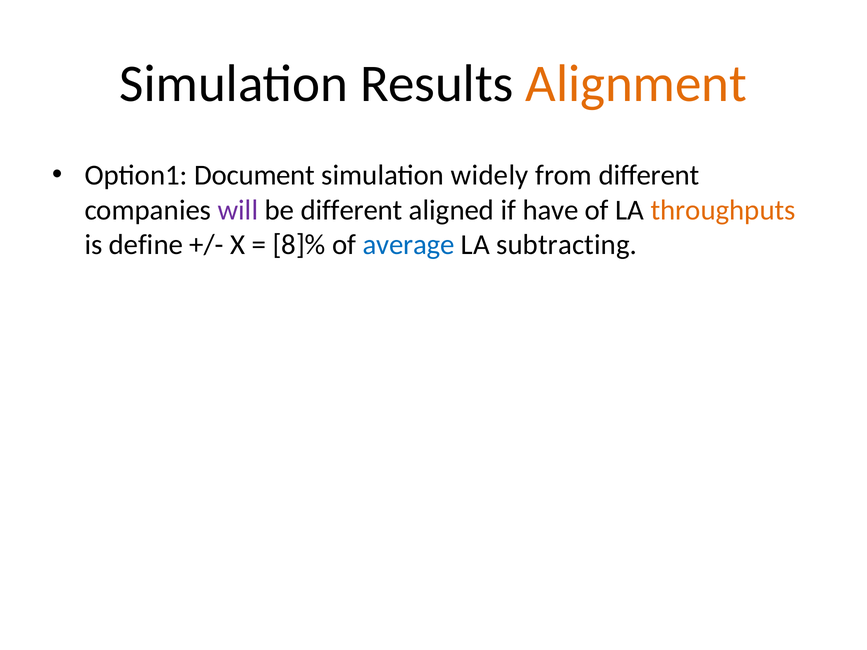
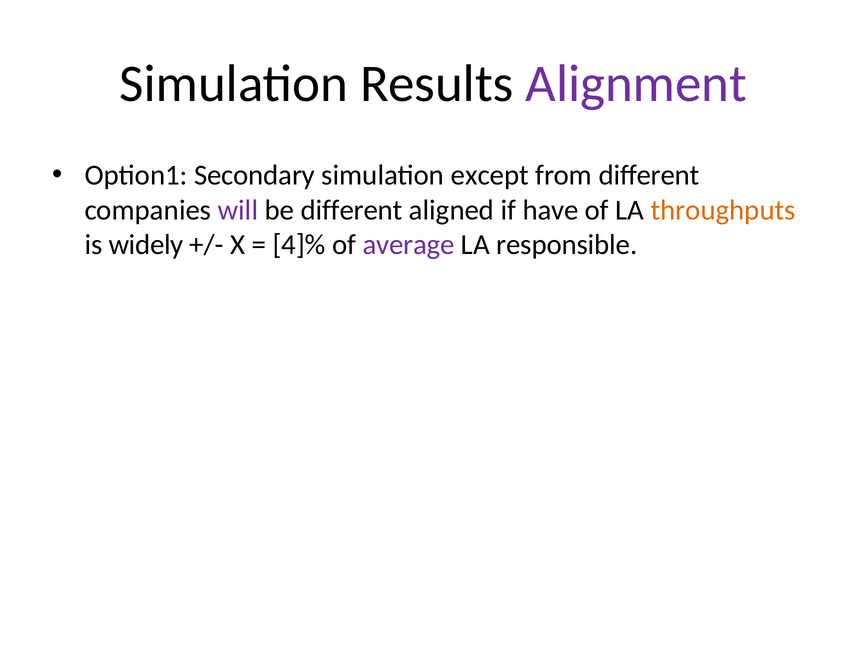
Alignment colour: orange -> purple
Document: Document -> Secondary
widely: widely -> except
define: define -> widely
8]%: 8]% -> 4]%
average colour: blue -> purple
subtracting: subtracting -> responsible
